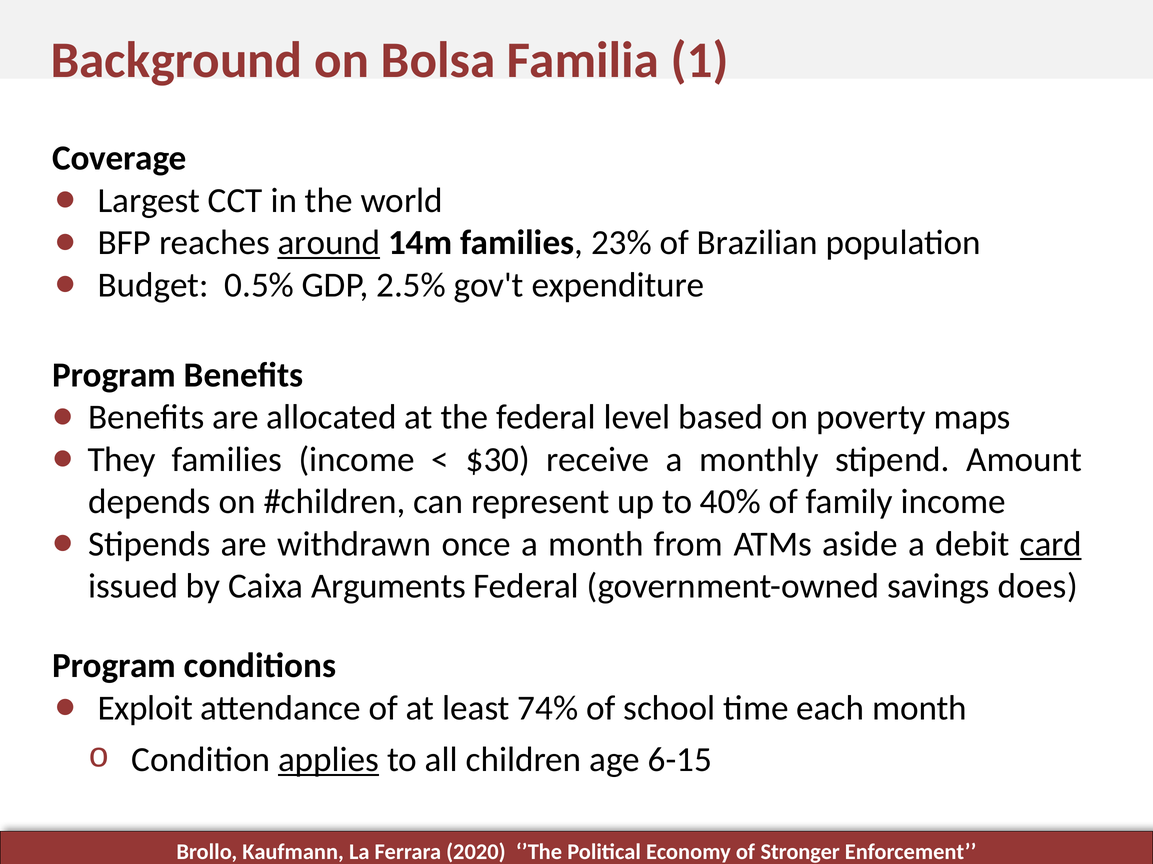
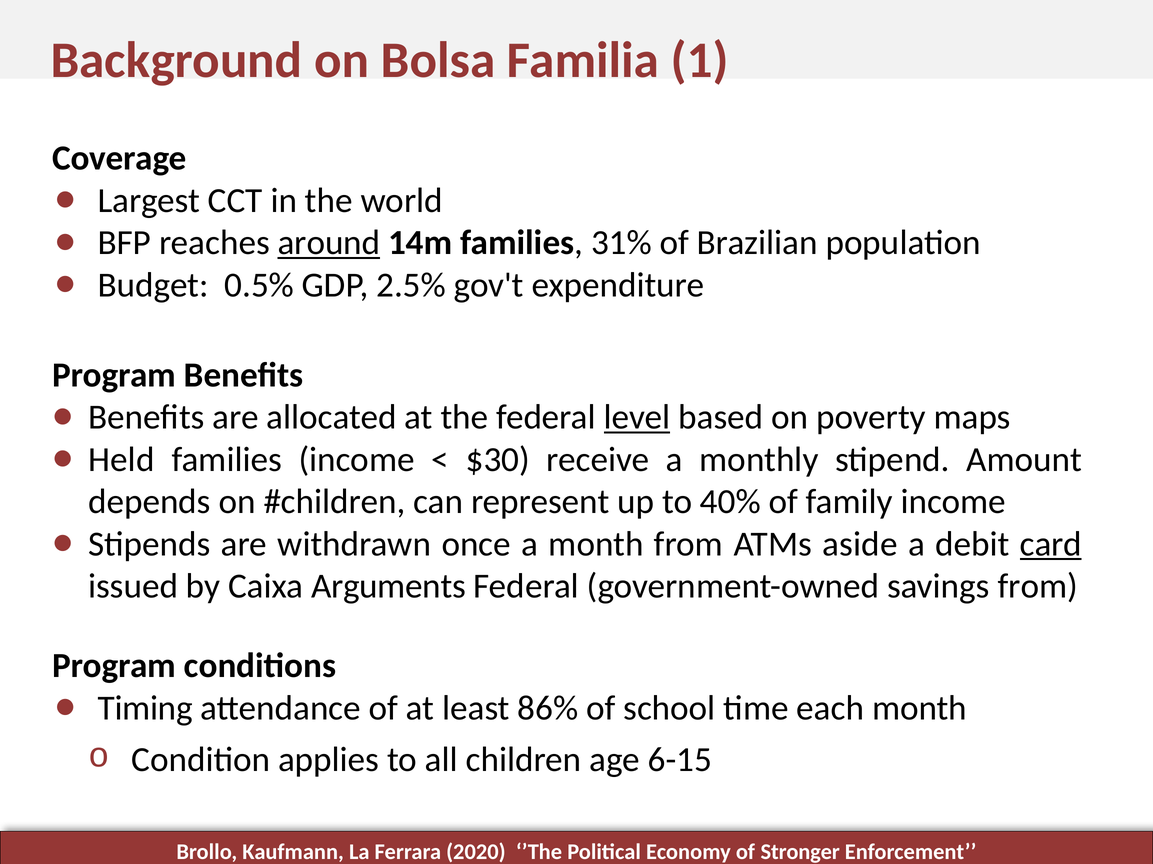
23%: 23% -> 31%
level underline: none -> present
They: They -> Held
savings does: does -> from
Exploit: Exploit -> Timing
74%: 74% -> 86%
applies underline: present -> none
